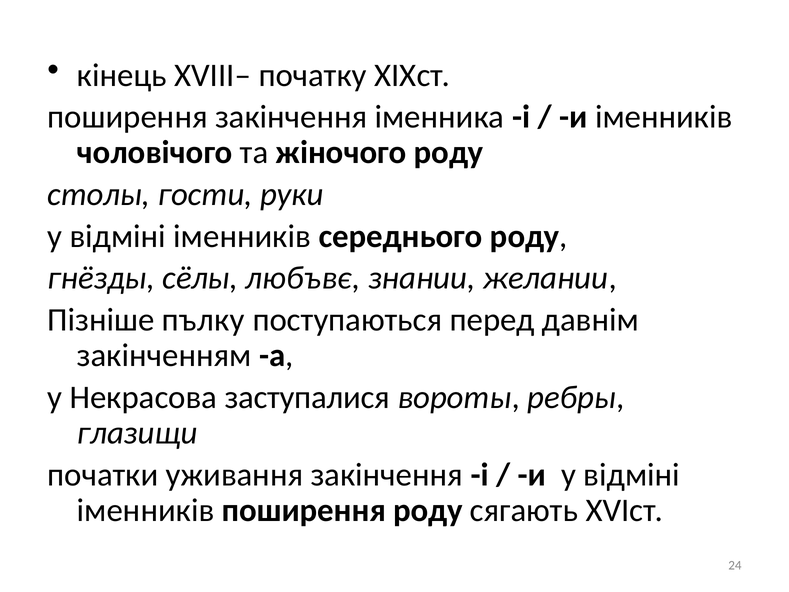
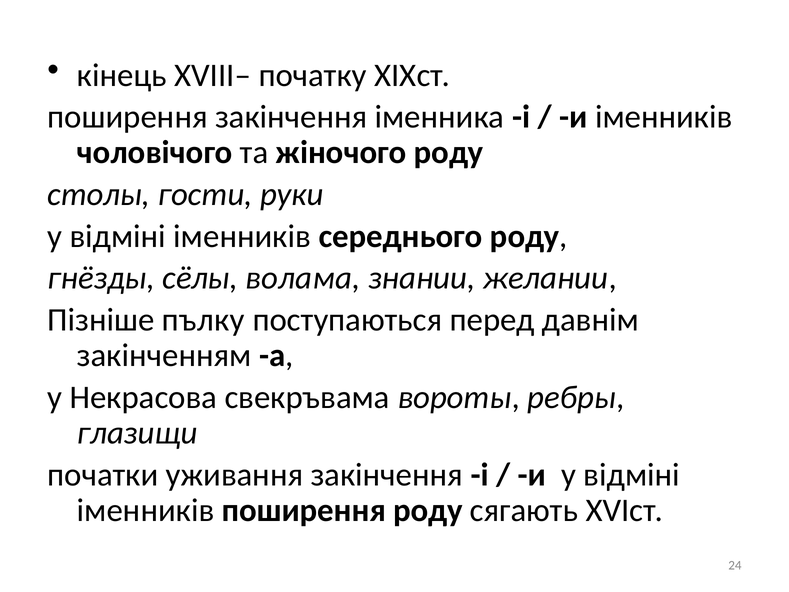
любъвє: любъвє -> волама
заступалися: заступалися -> свекръвама
